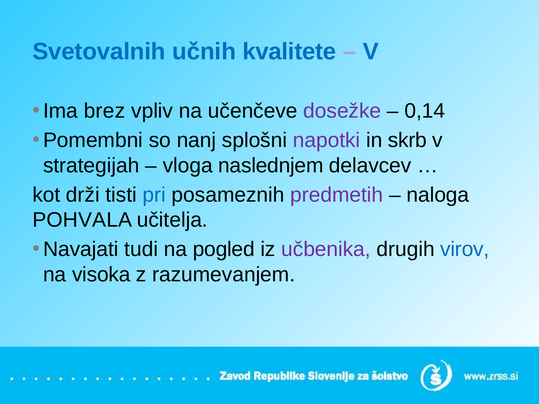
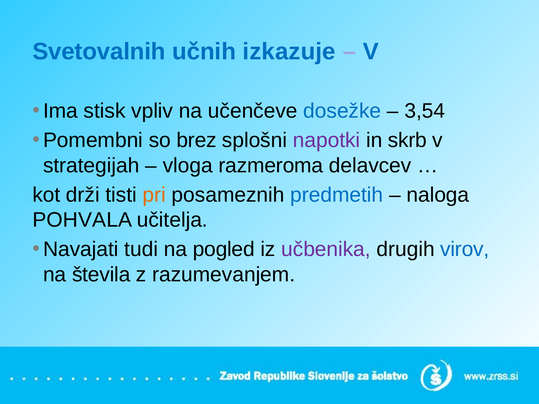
kvalitete: kvalitete -> izkazuje
brez: brez -> stisk
dosežke colour: purple -> blue
0,14: 0,14 -> 3,54
nanj: nanj -> brez
naslednjem: naslednjem -> razmeroma
pri colour: blue -> orange
predmetih colour: purple -> blue
visoka: visoka -> števila
